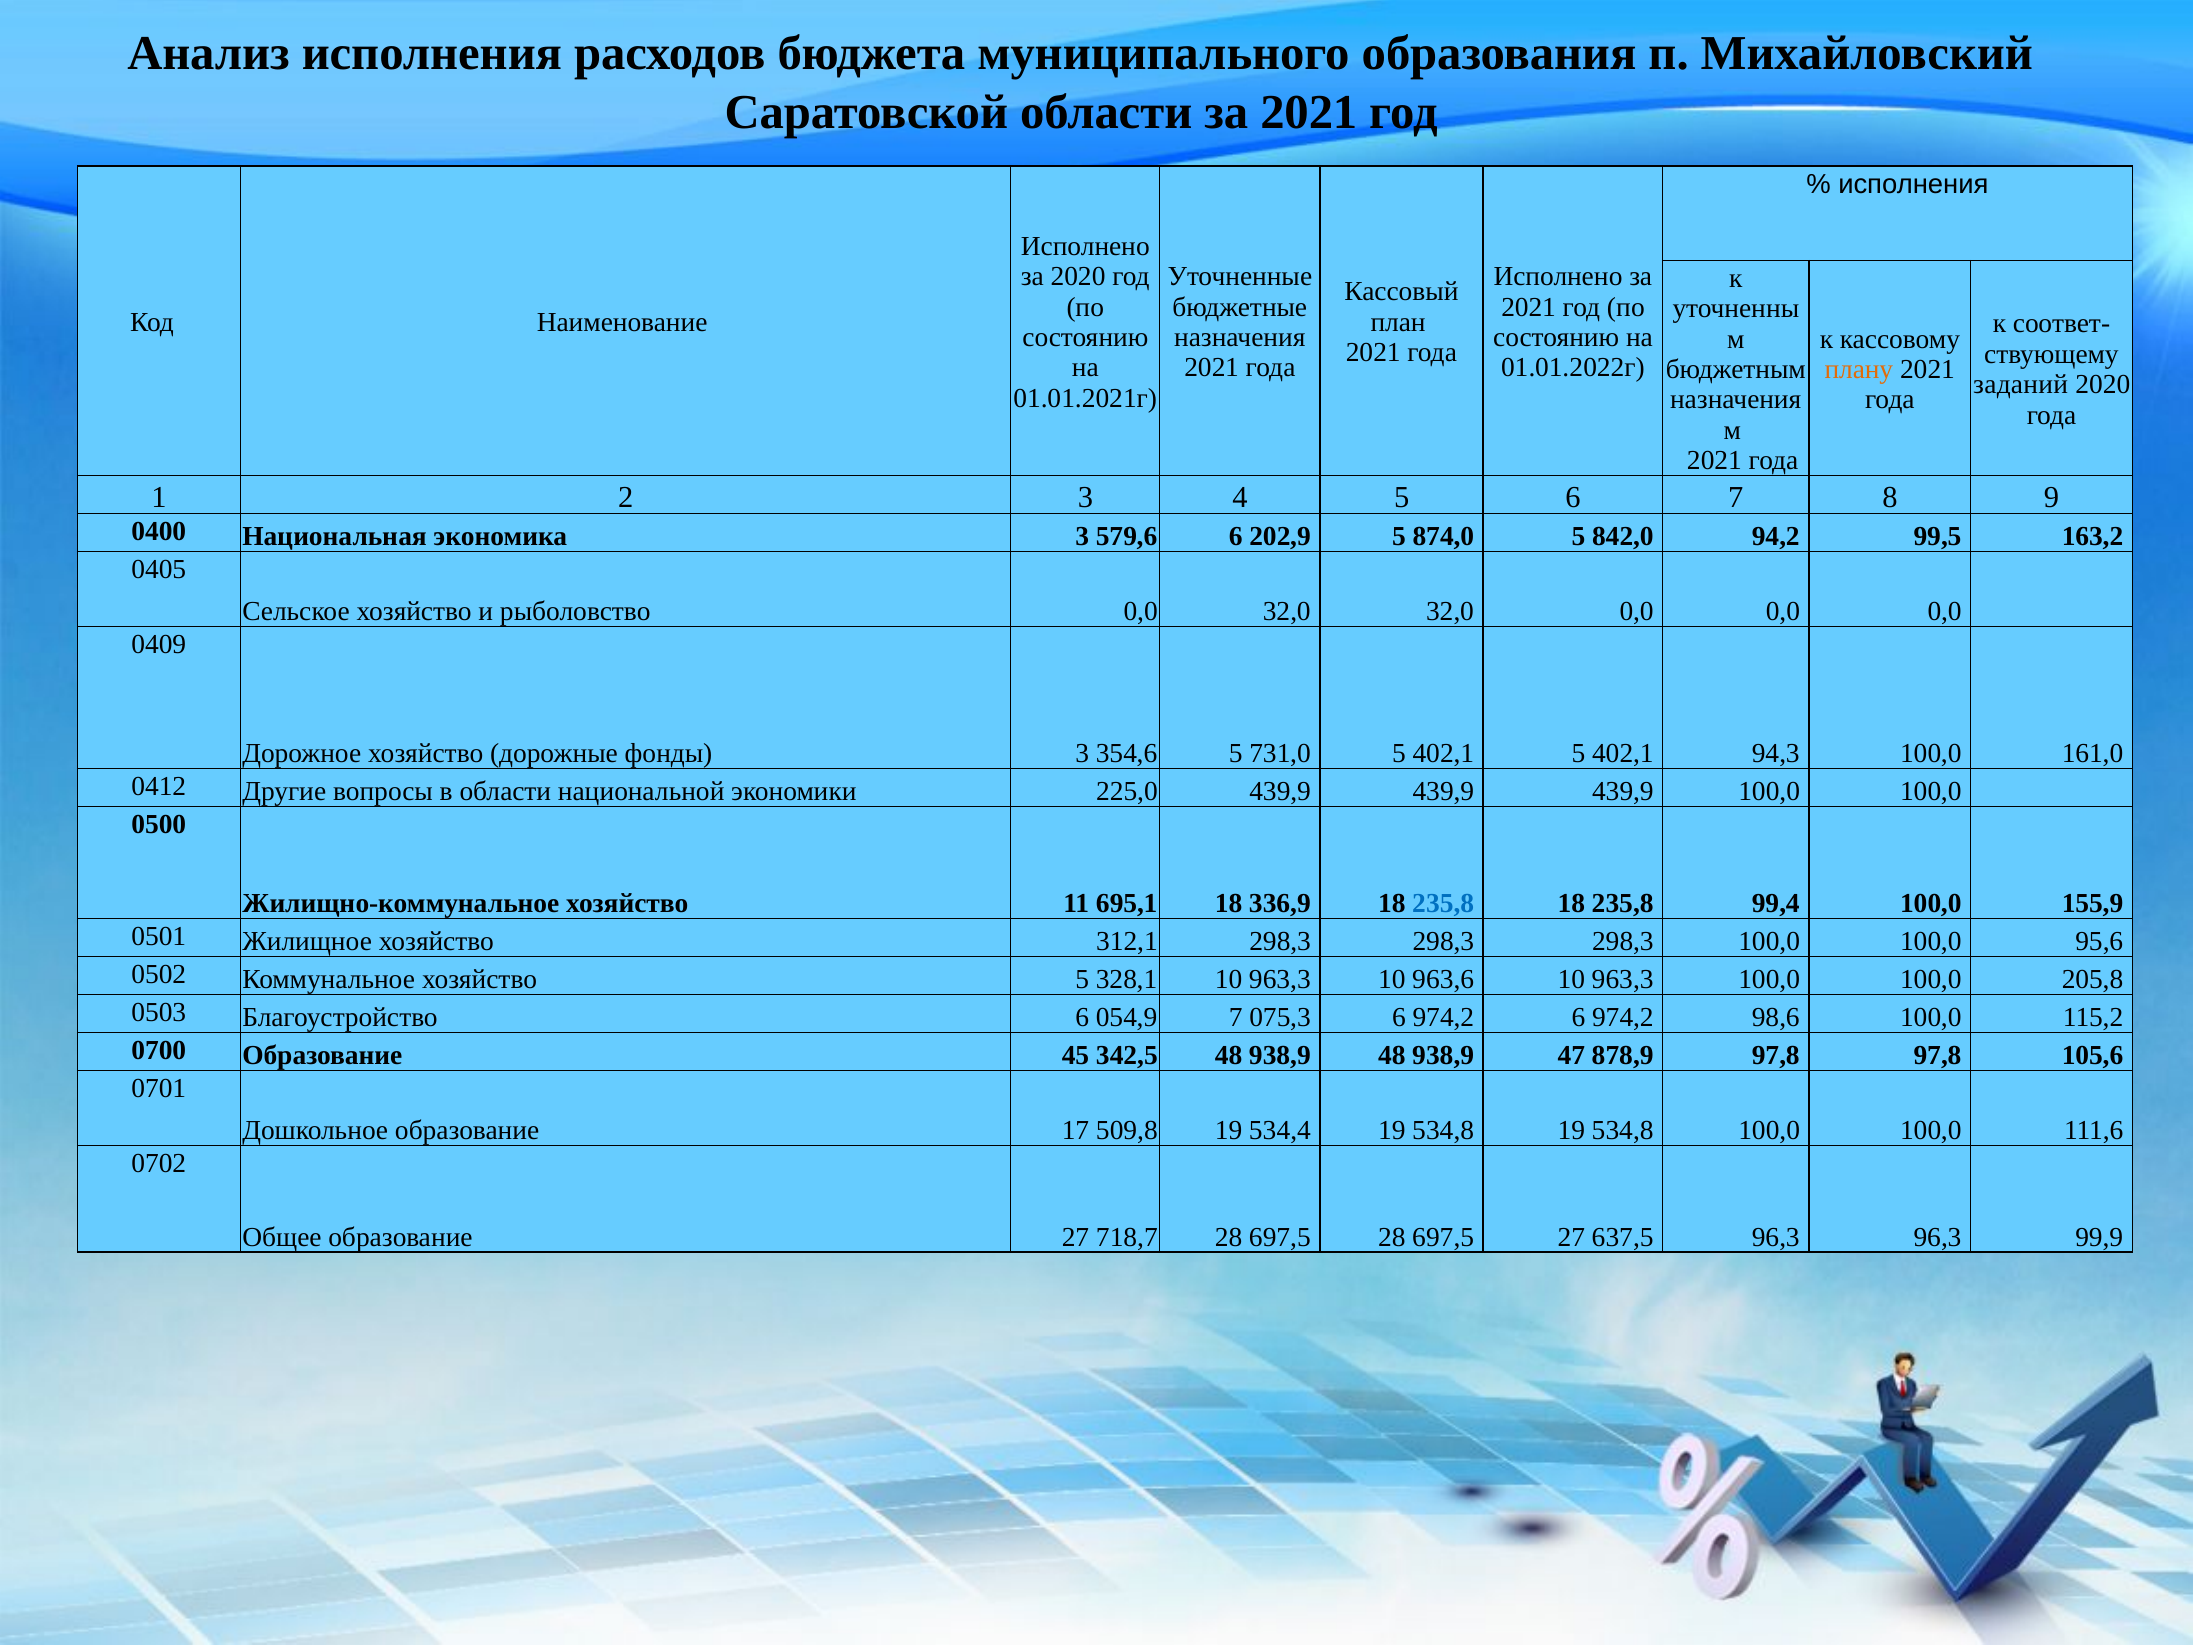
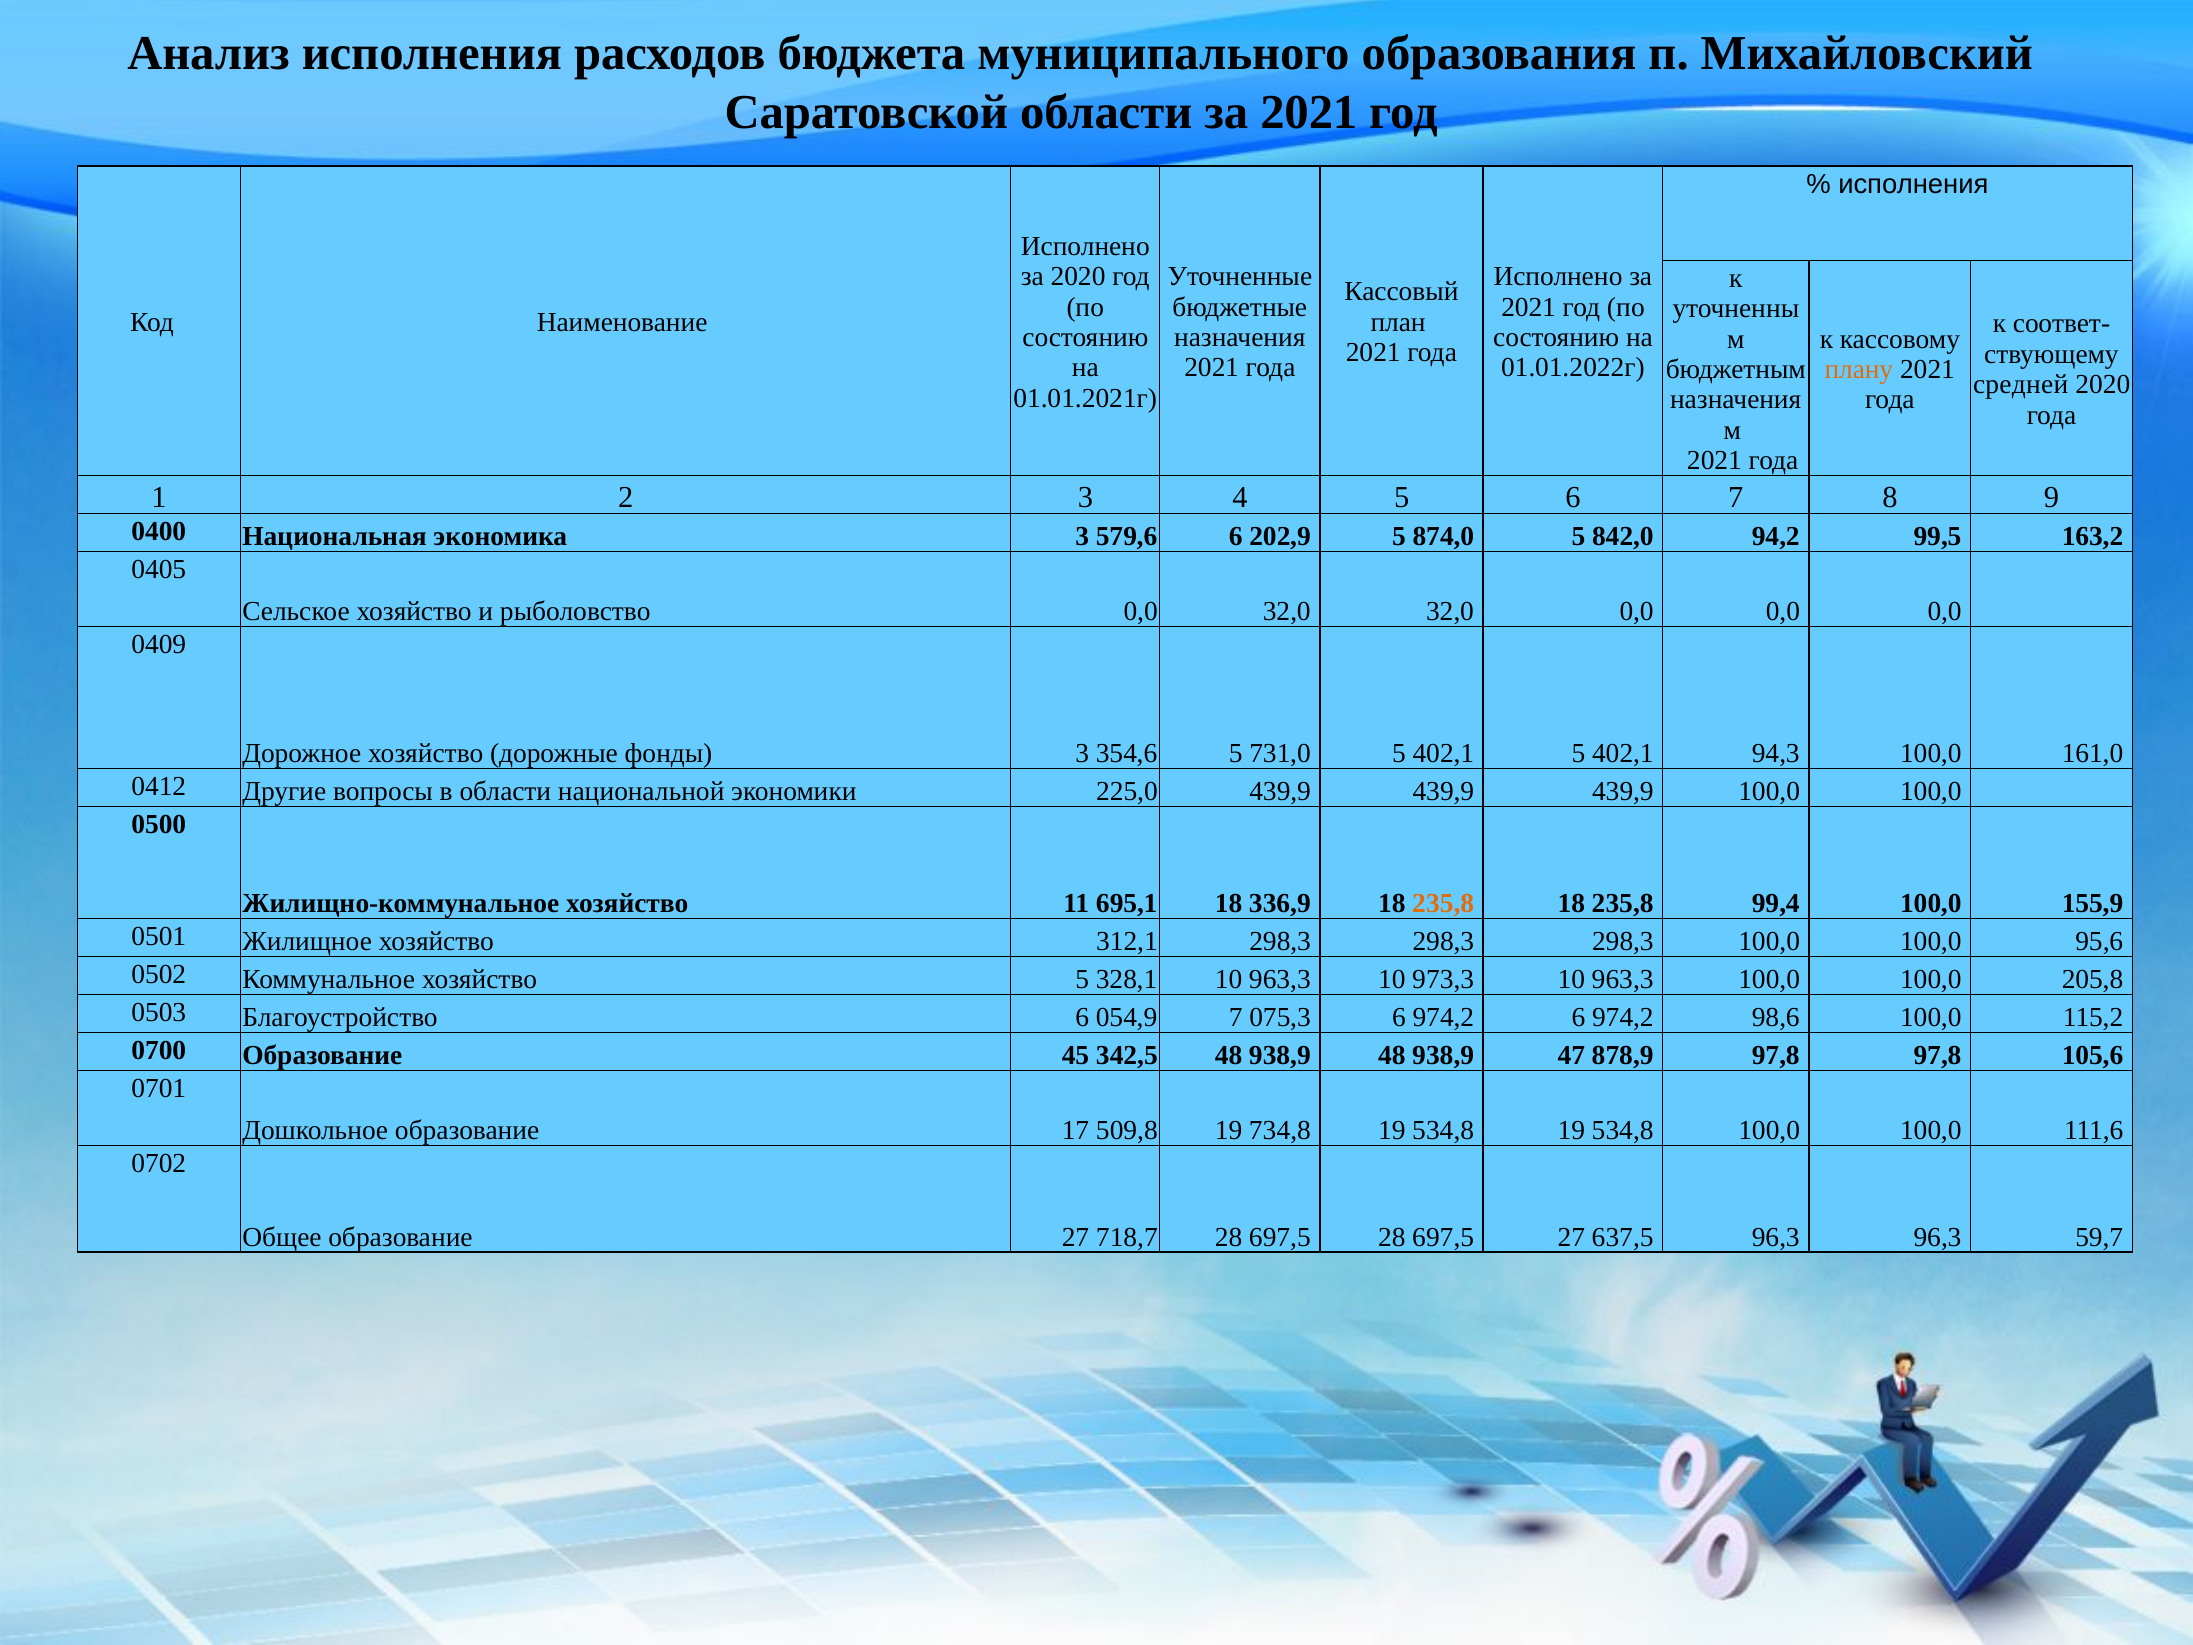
заданий: заданий -> средней
235,8 at (1443, 904) colour: blue -> orange
963,6: 963,6 -> 973,3
534,4: 534,4 -> 734,8
99,9: 99,9 -> 59,7
